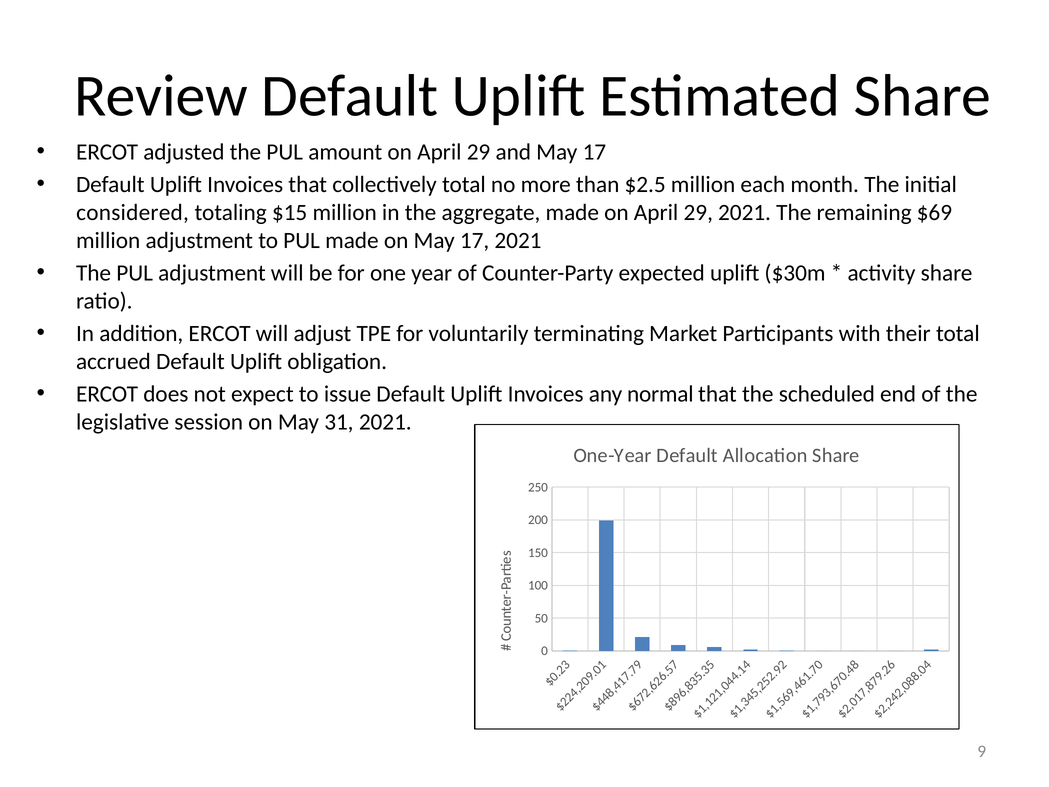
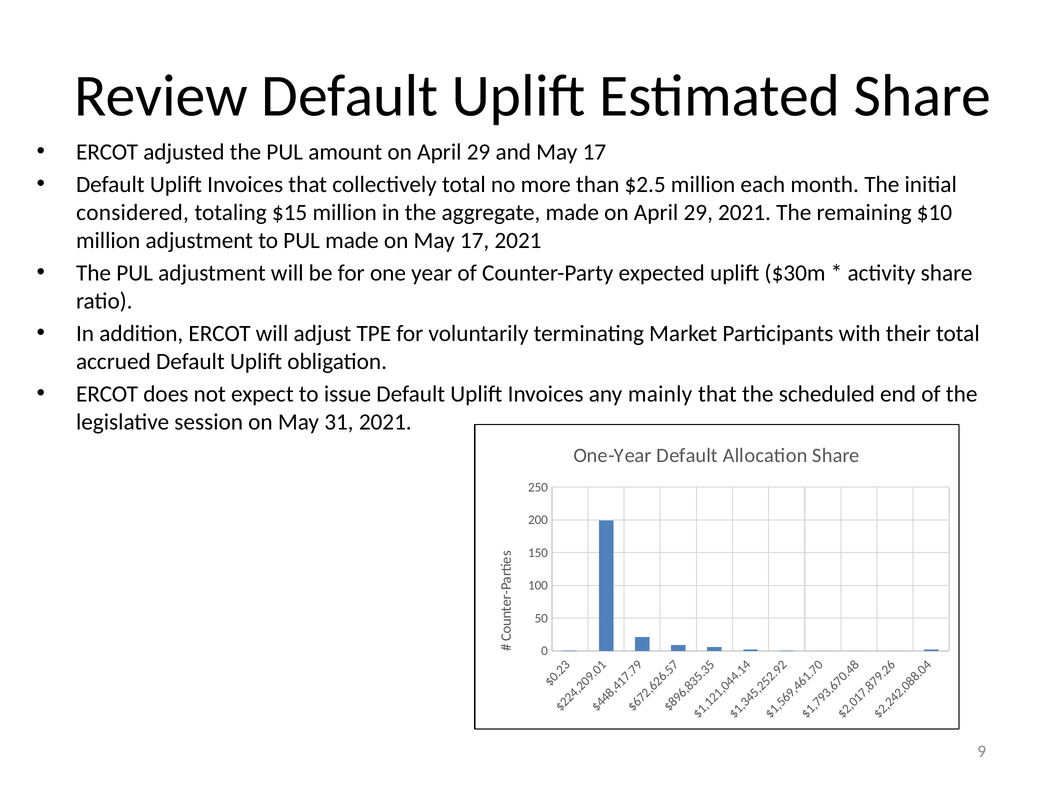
$69: $69 -> $10
normal: normal -> mainly
